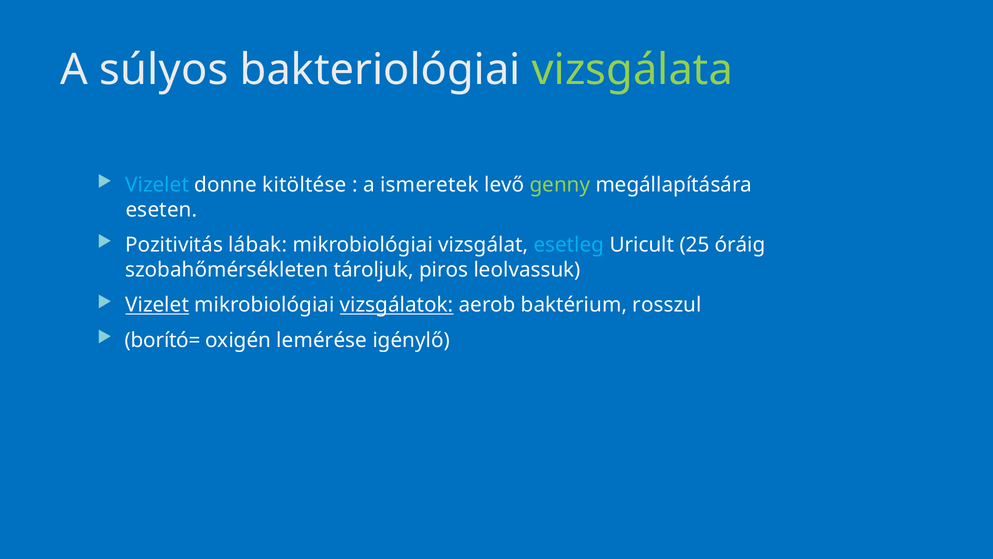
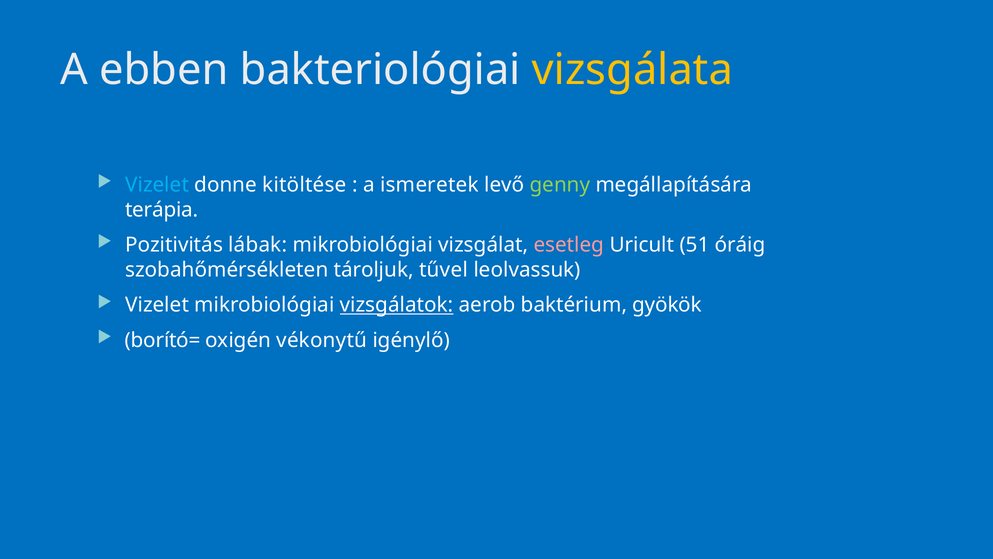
súlyos: súlyos -> ebben
vizsgálata colour: light green -> yellow
eseten: eseten -> terápia
esetleg colour: light blue -> pink
25: 25 -> 51
piros: piros -> tűvel
Vizelet at (157, 305) underline: present -> none
rosszul: rosszul -> gyökök
lemérése: lemérése -> vékonytű
